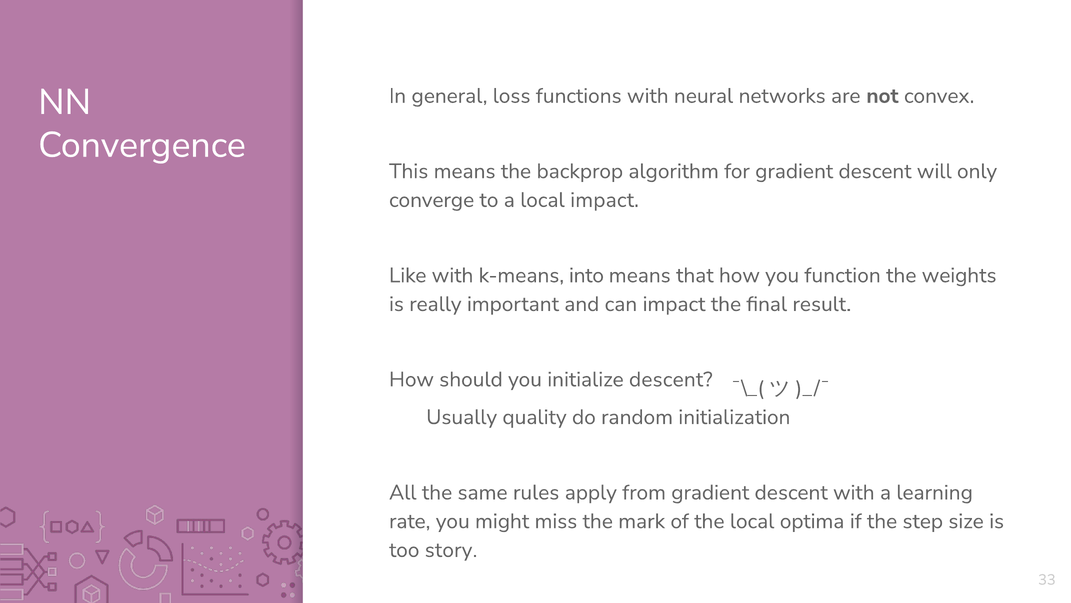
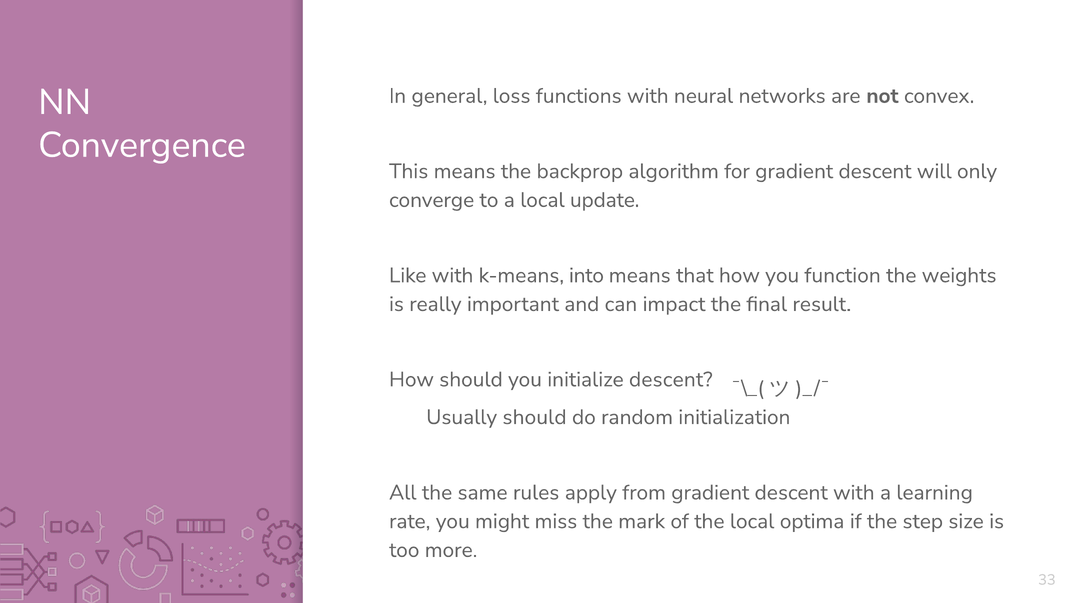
local impact: impact -> update
Usually quality: quality -> should
story: story -> more
